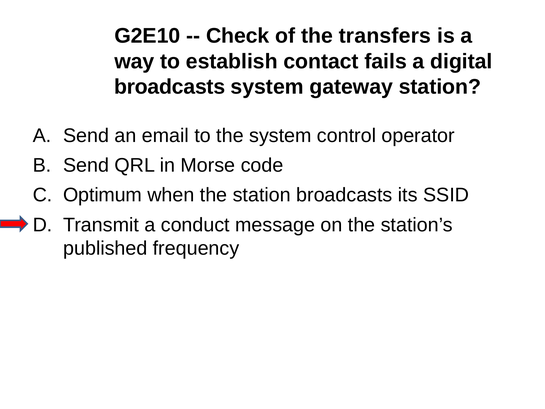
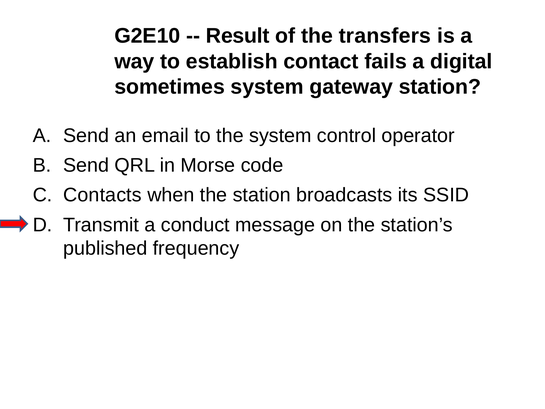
Check: Check -> Result
broadcasts at (170, 87): broadcasts -> sometimes
Optimum: Optimum -> Contacts
